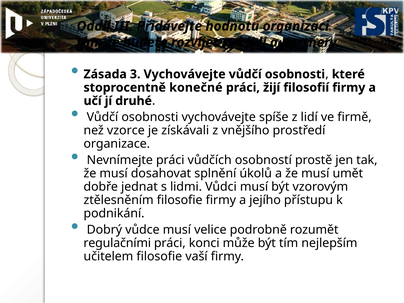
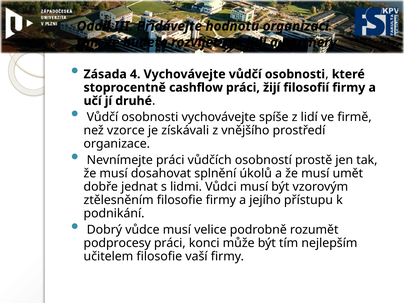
3: 3 -> 4
konečné: konečné -> cashflow
regulačními: regulačními -> podprocesy
